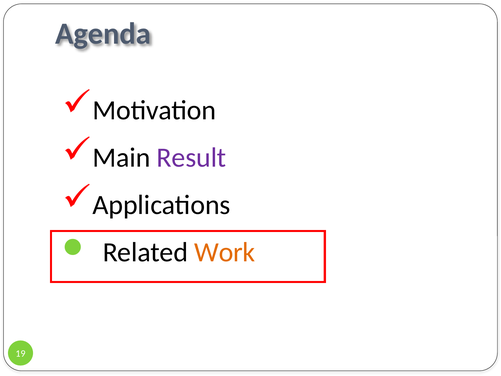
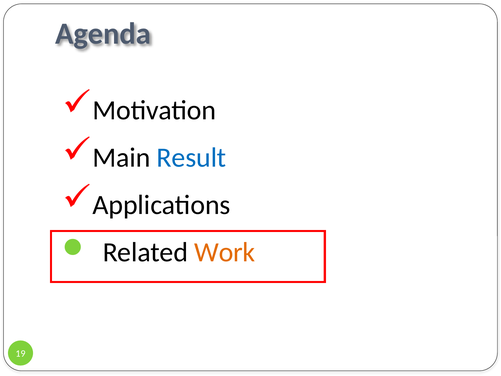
Result colour: purple -> blue
